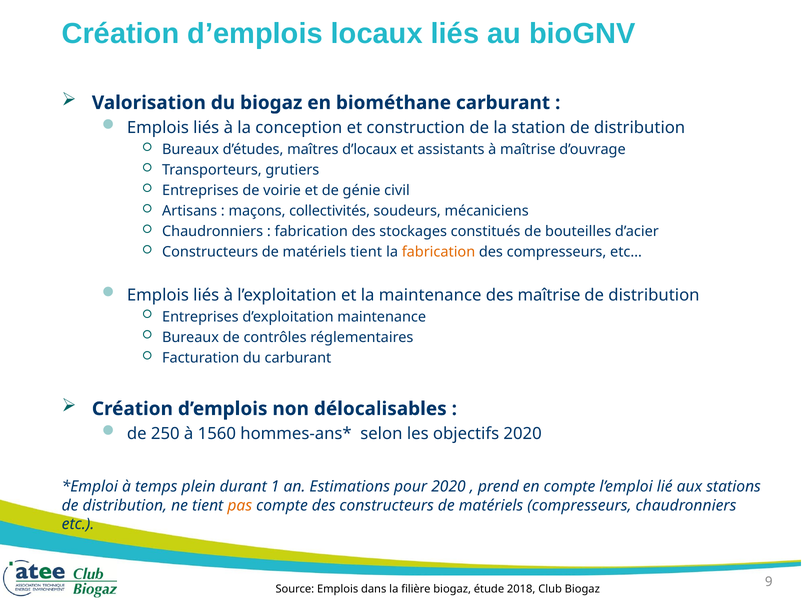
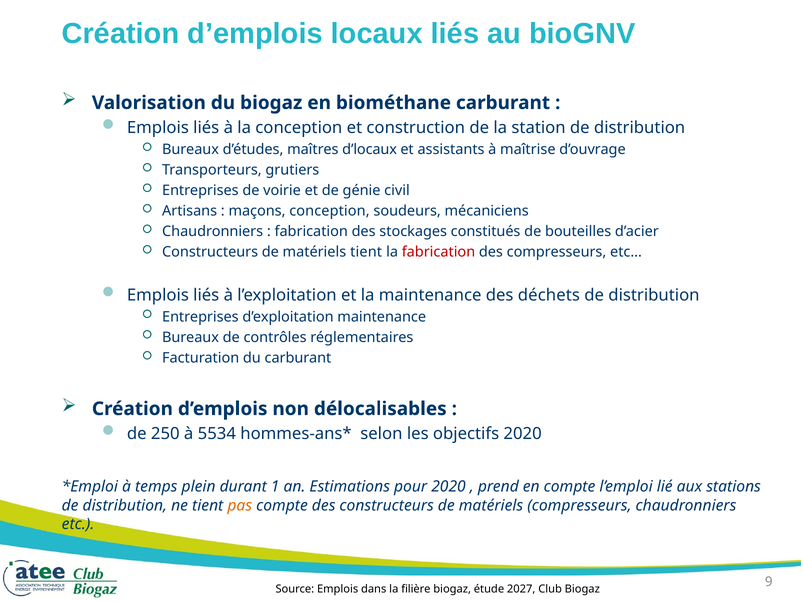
maçons collectivités: collectivités -> conception
fabrication at (438, 252) colour: orange -> red
des maîtrise: maîtrise -> déchets
1560: 1560 -> 5534
2018: 2018 -> 2027
